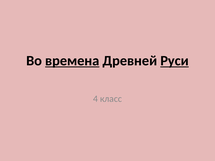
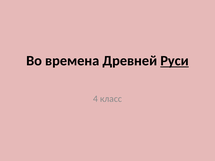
времена underline: present -> none
